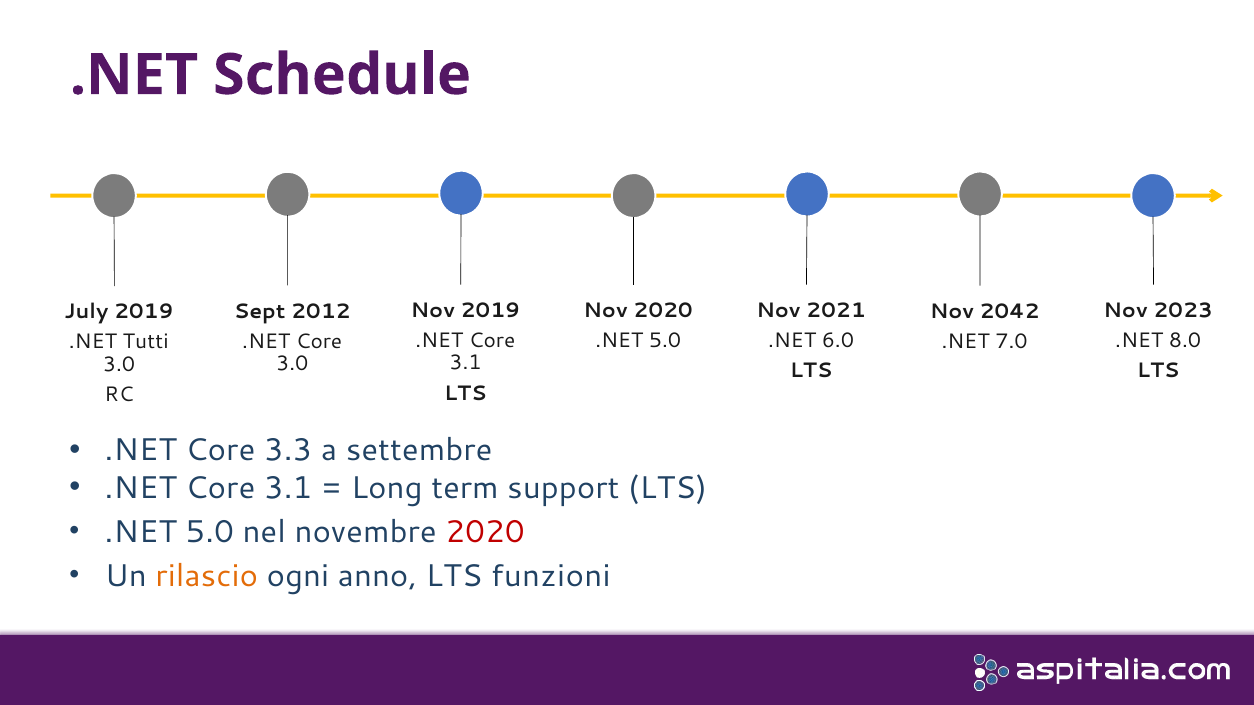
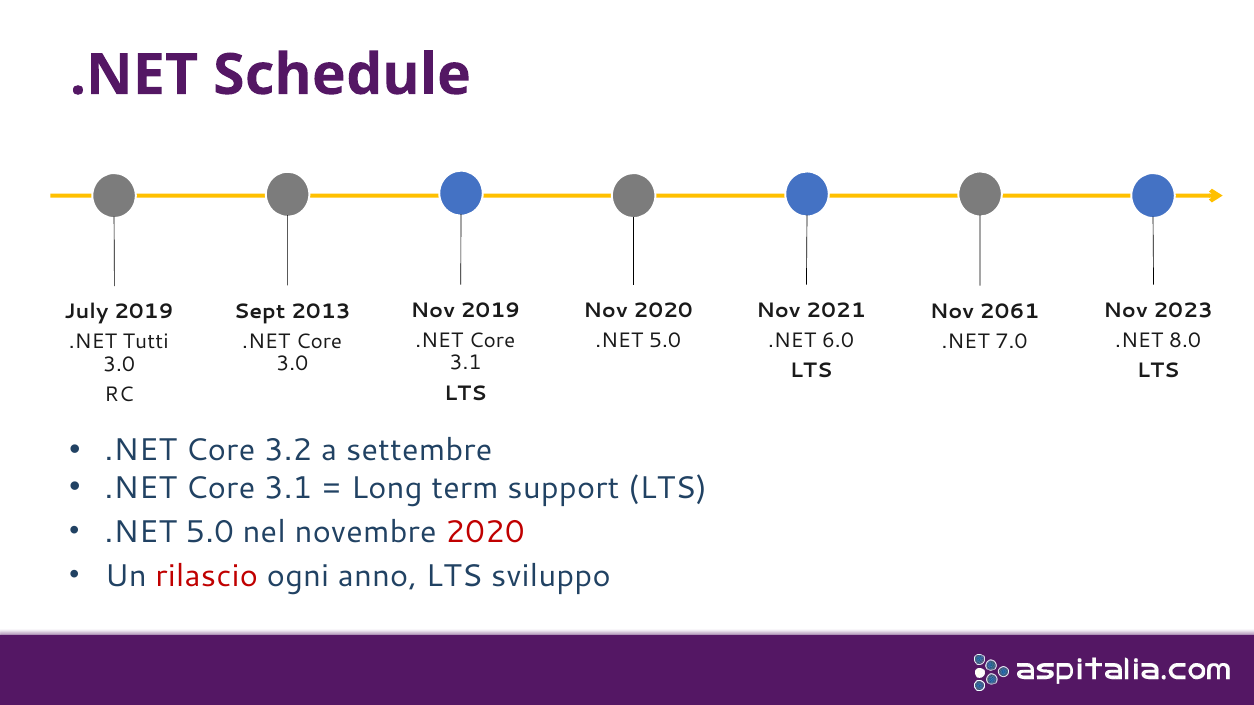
2012: 2012 -> 2013
2042: 2042 -> 2061
3.3: 3.3 -> 3.2
rilascio colour: orange -> red
funzioni: funzioni -> sviluppo
